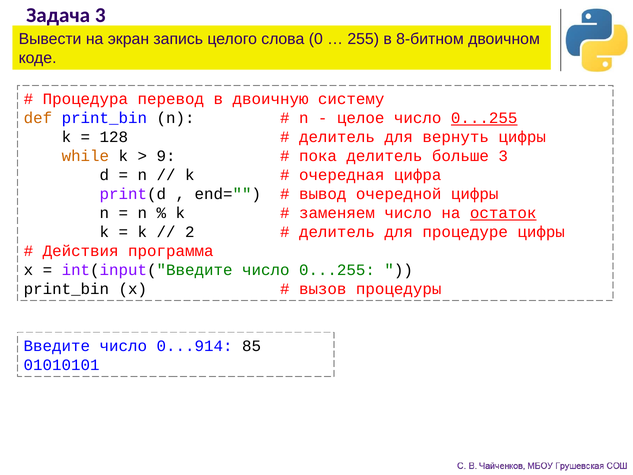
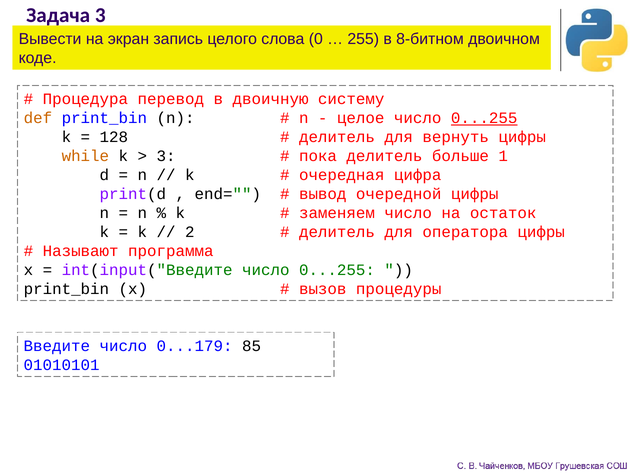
9 at (166, 156): 9 -> 3
больше 3: 3 -> 1
остаток underline: present -> none
процедуре: процедуре -> оператора
Действия: Действия -> Называют
0...914: 0...914 -> 0...179
